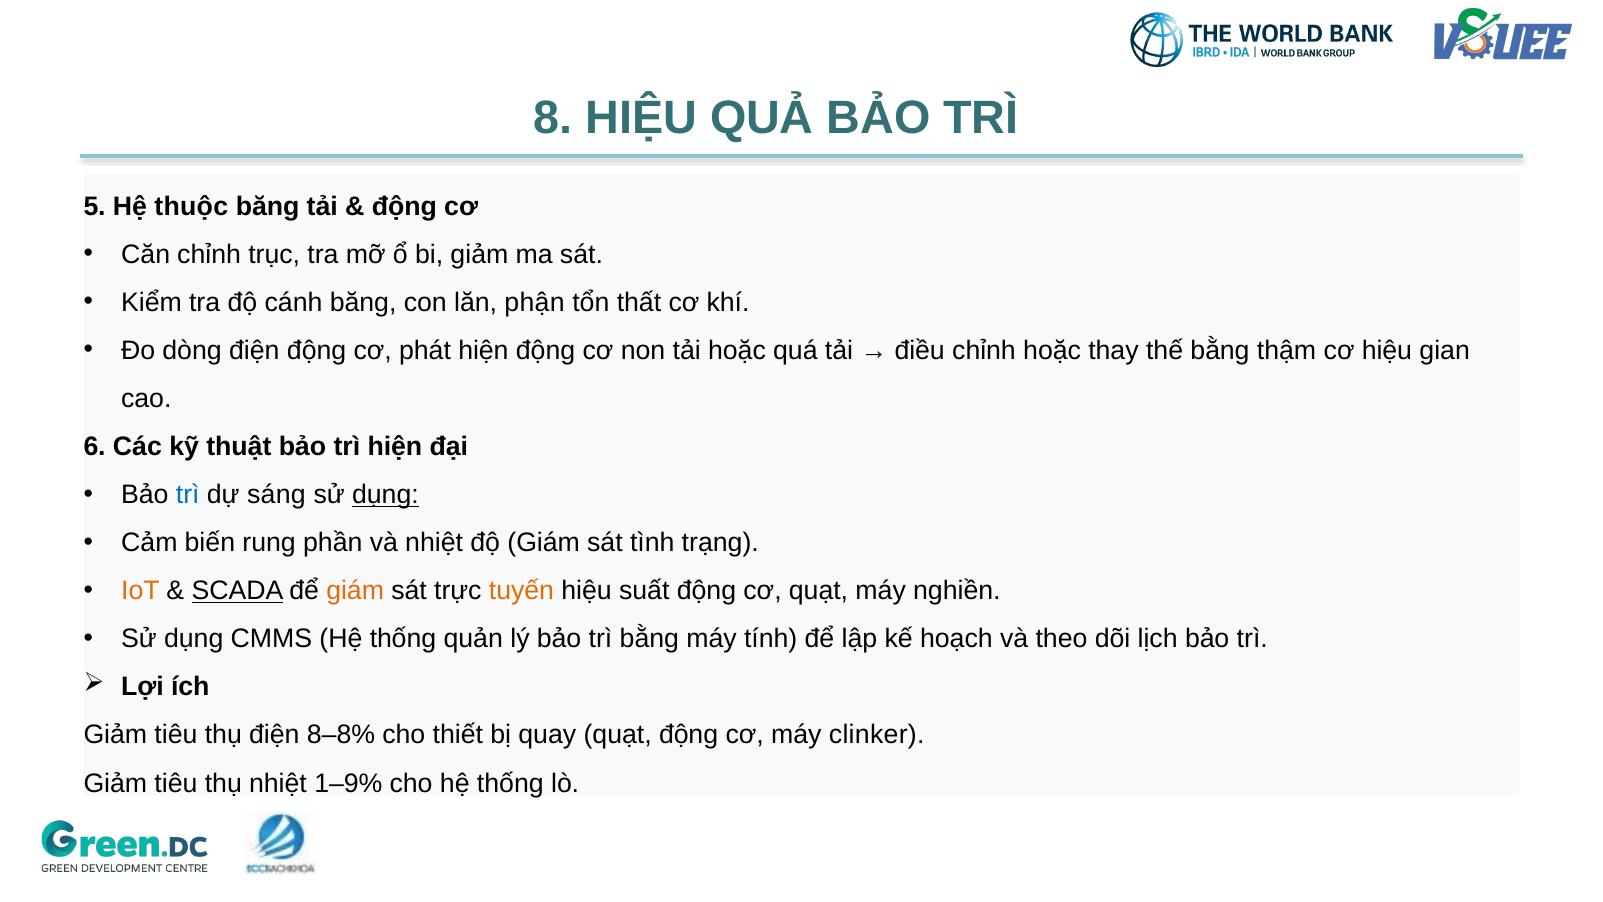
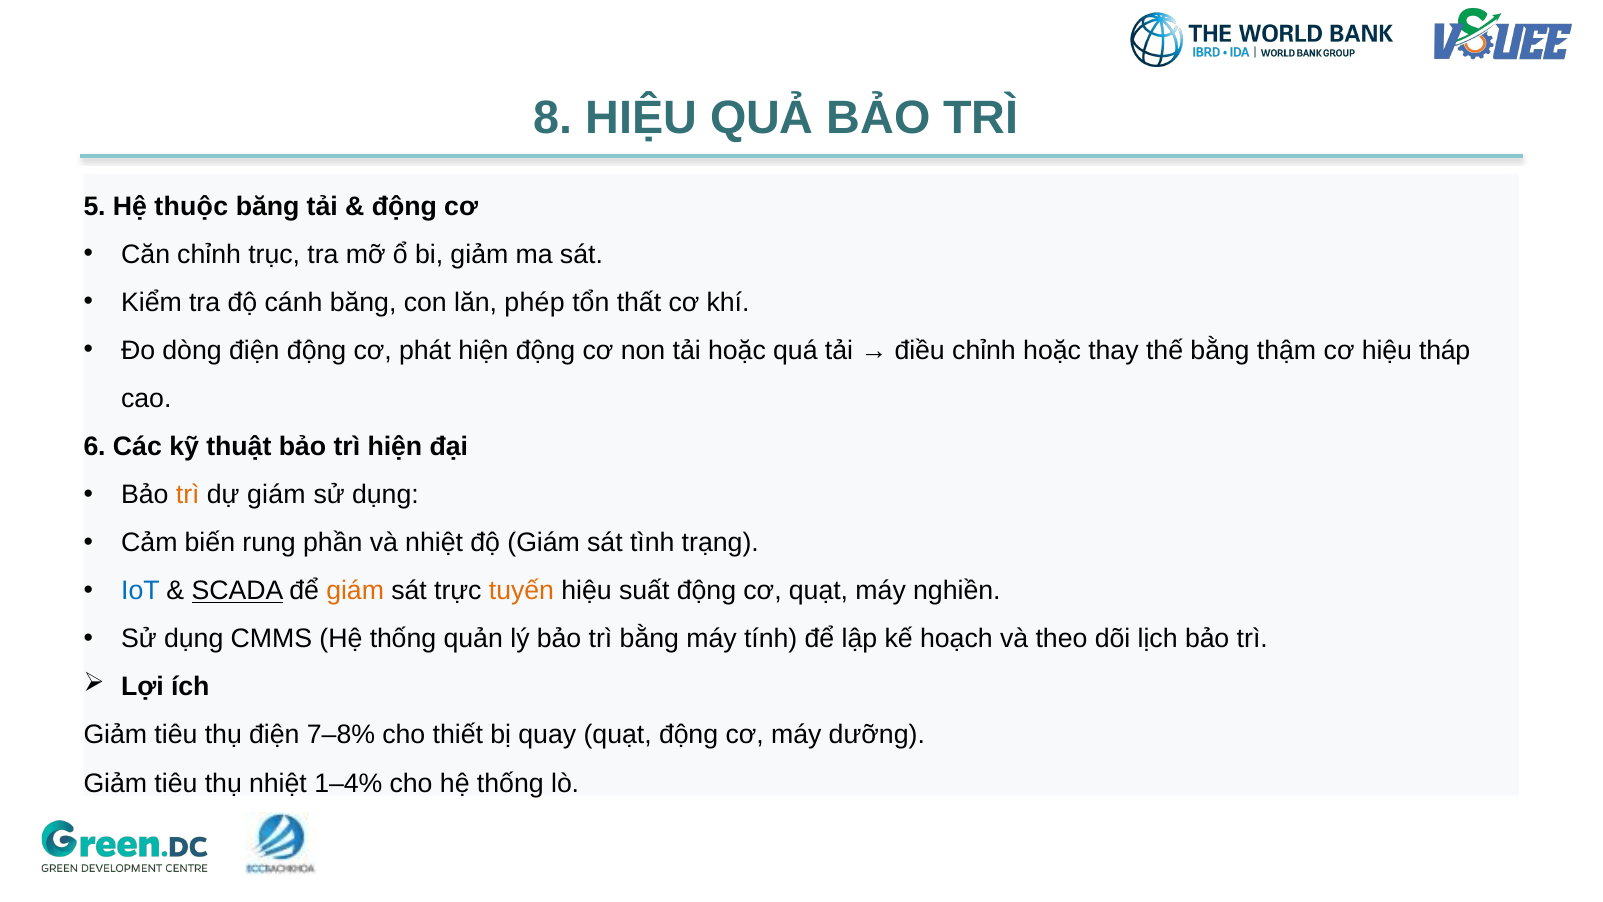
phận: phận -> phép
gian: gian -> tháp
trì at (188, 495) colour: blue -> orange
dự sáng: sáng -> giám
dụng at (385, 495) underline: present -> none
IoT colour: orange -> blue
8–8%: 8–8% -> 7–8%
clinker: clinker -> dưỡng
1–9%: 1–9% -> 1–4%
